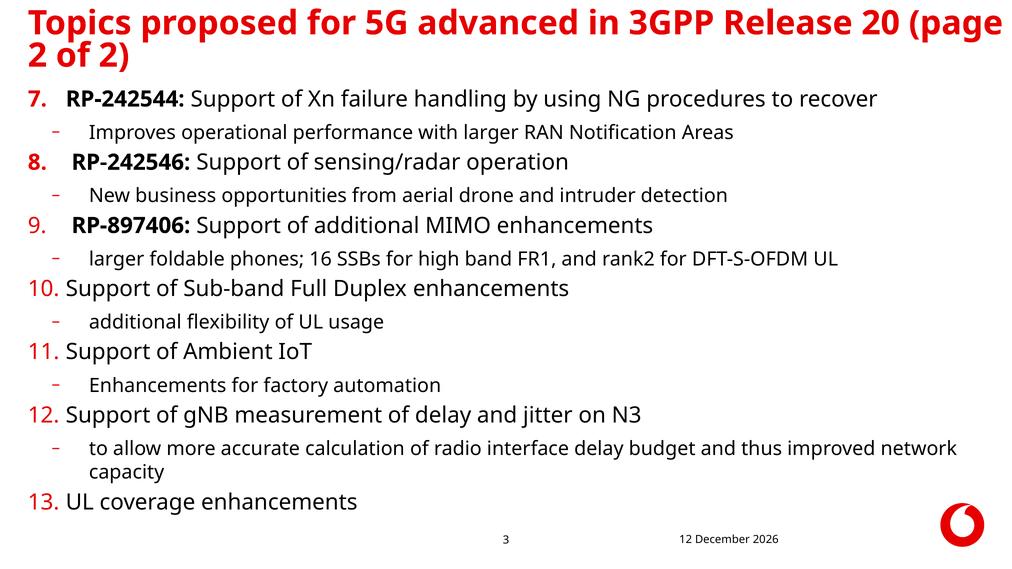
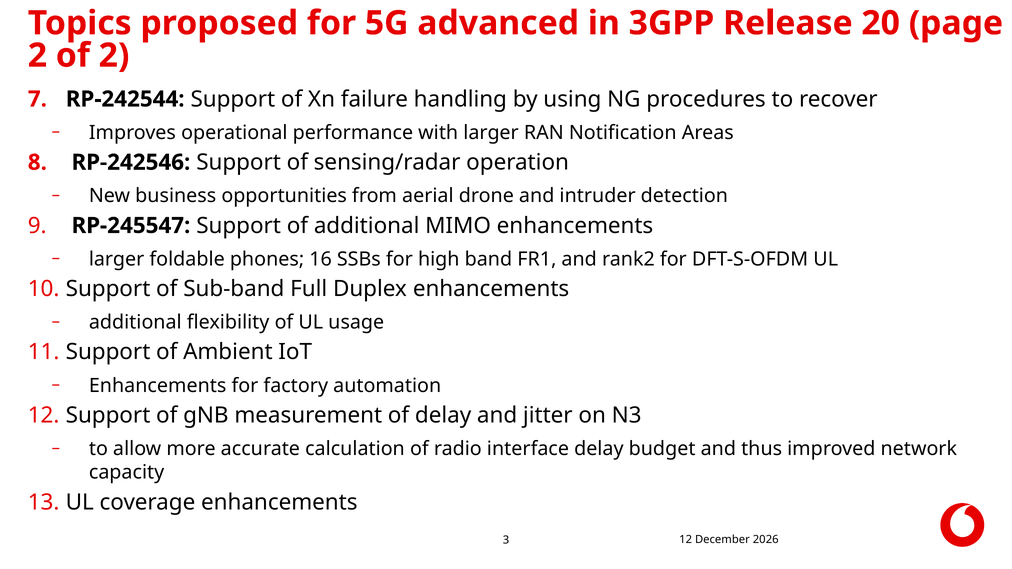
RP-897406: RP-897406 -> RP-245547
